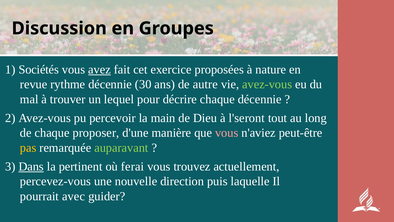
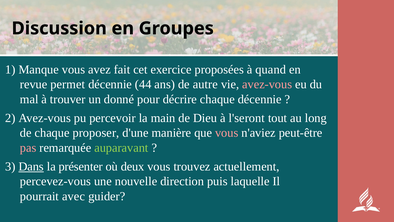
Sociétés: Sociétés -> Manque
avez underline: present -> none
nature: nature -> quand
rythme: rythme -> permet
30: 30 -> 44
avez-vous at (267, 84) colour: light green -> pink
lequel: lequel -> donné
pas colour: yellow -> pink
pertinent: pertinent -> présenter
ferai: ferai -> deux
